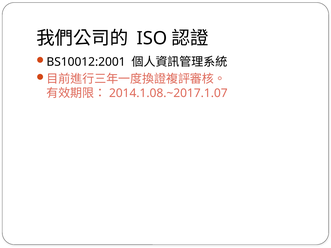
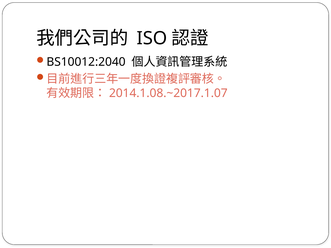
BS10012:2001: BS10012:2001 -> BS10012:2040
